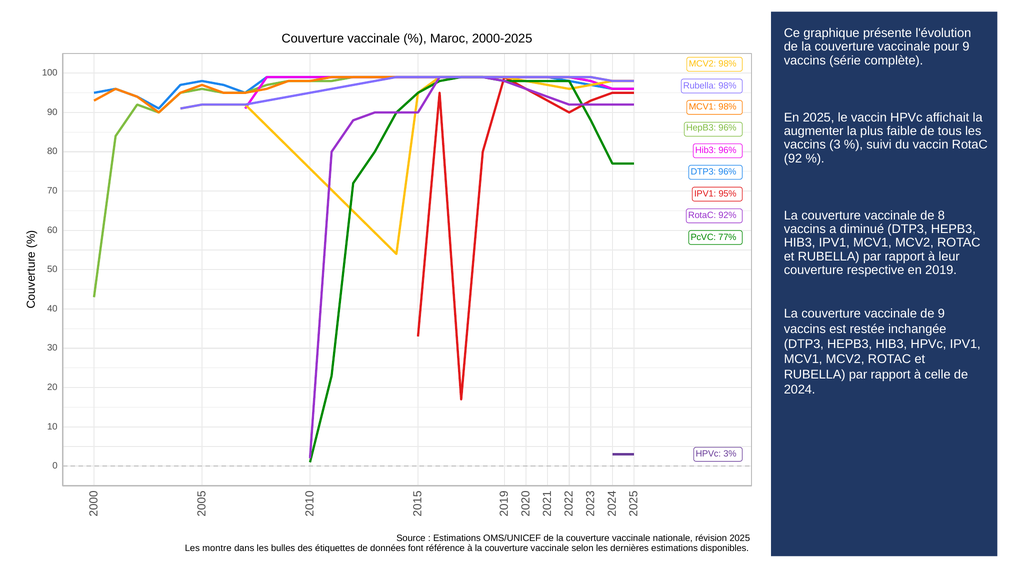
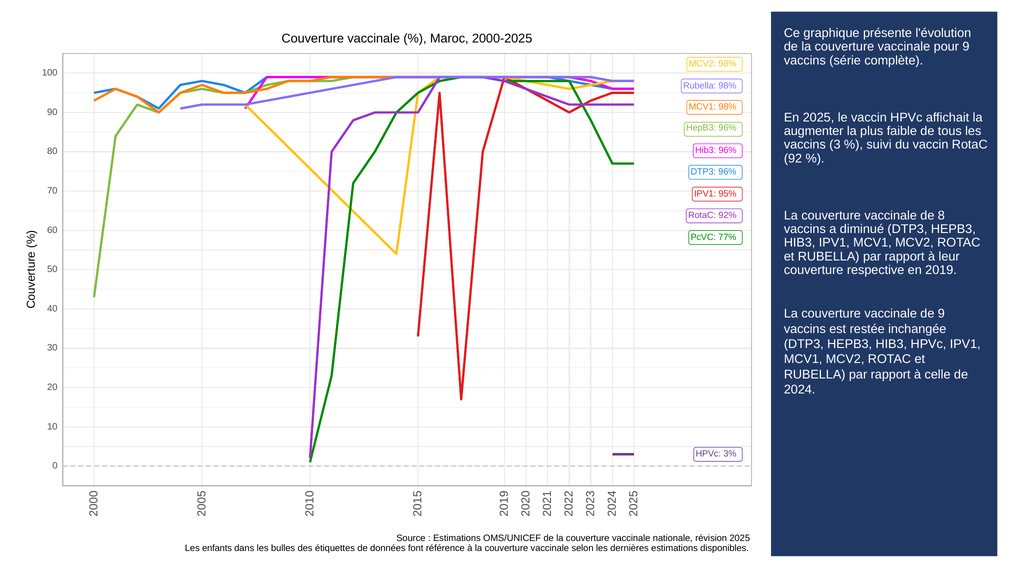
Les montre: montre -> enfants
